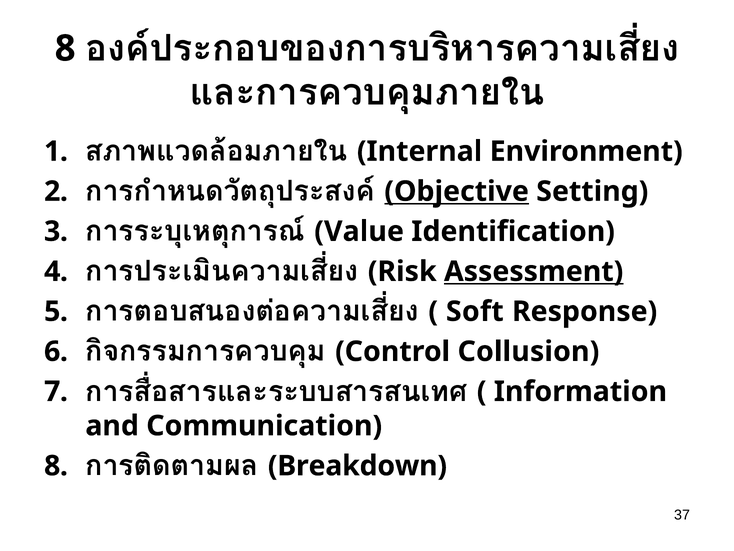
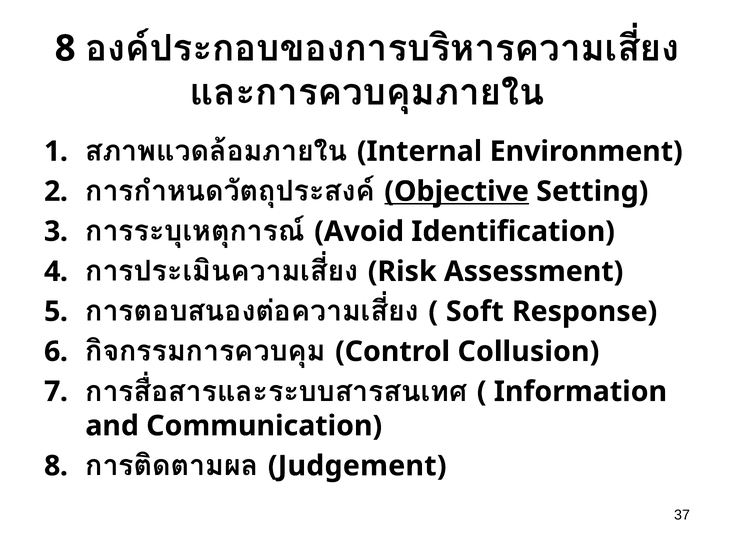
Value: Value -> Avoid
Assessment underline: present -> none
Breakdown: Breakdown -> Judgement
